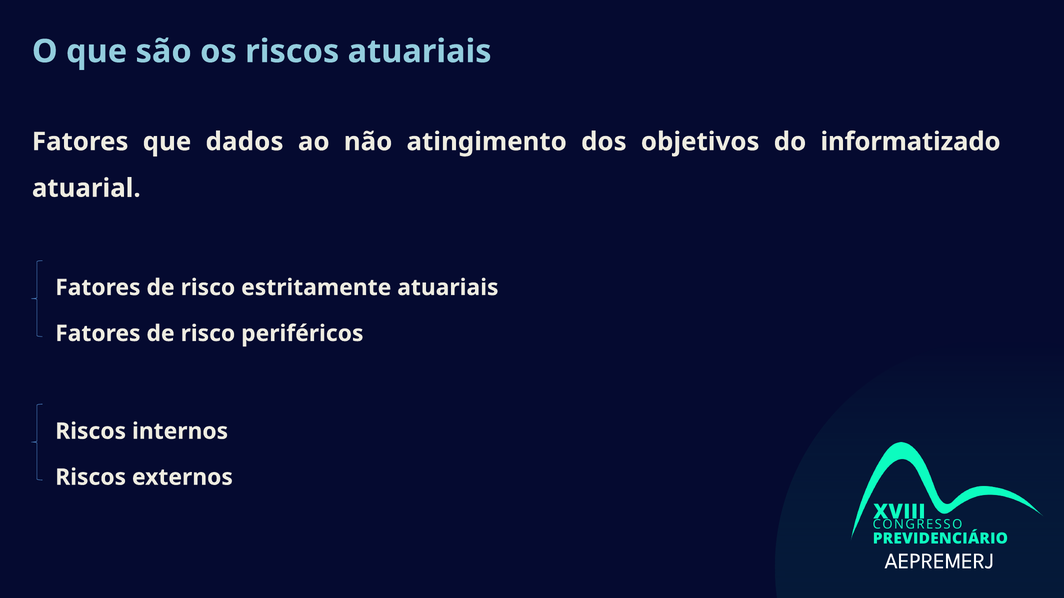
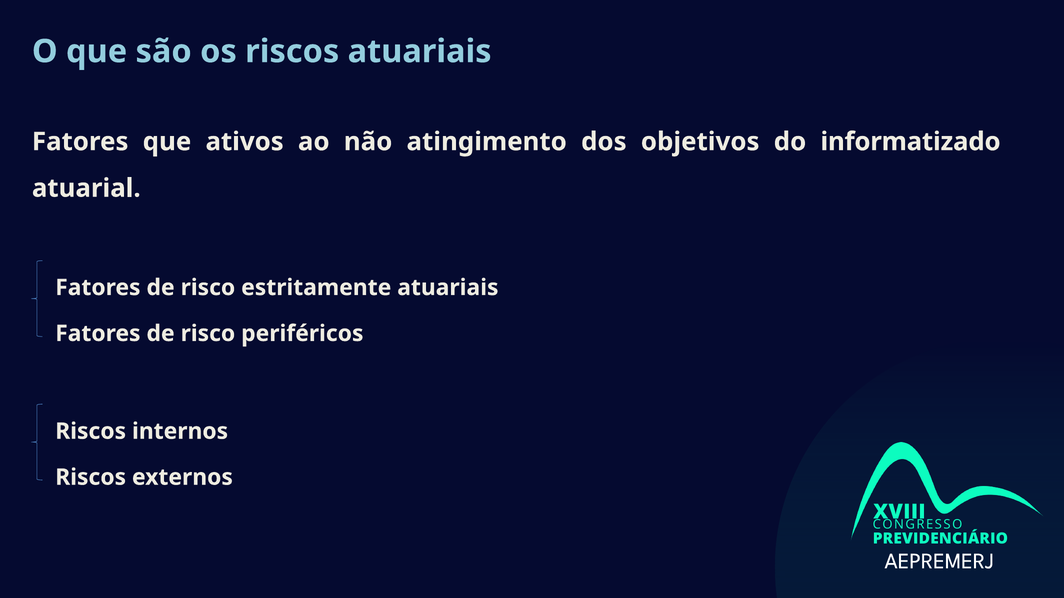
dados: dados -> ativos
